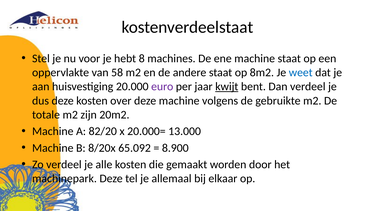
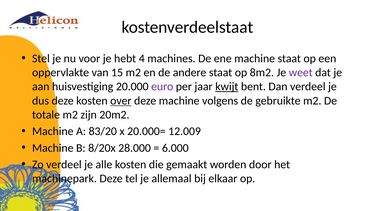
8: 8 -> 4
58: 58 -> 15
weet colour: blue -> purple
over underline: none -> present
82/20: 82/20 -> 83/20
13.000: 13.000 -> 12.009
65.092: 65.092 -> 28.000
8.900: 8.900 -> 6.000
